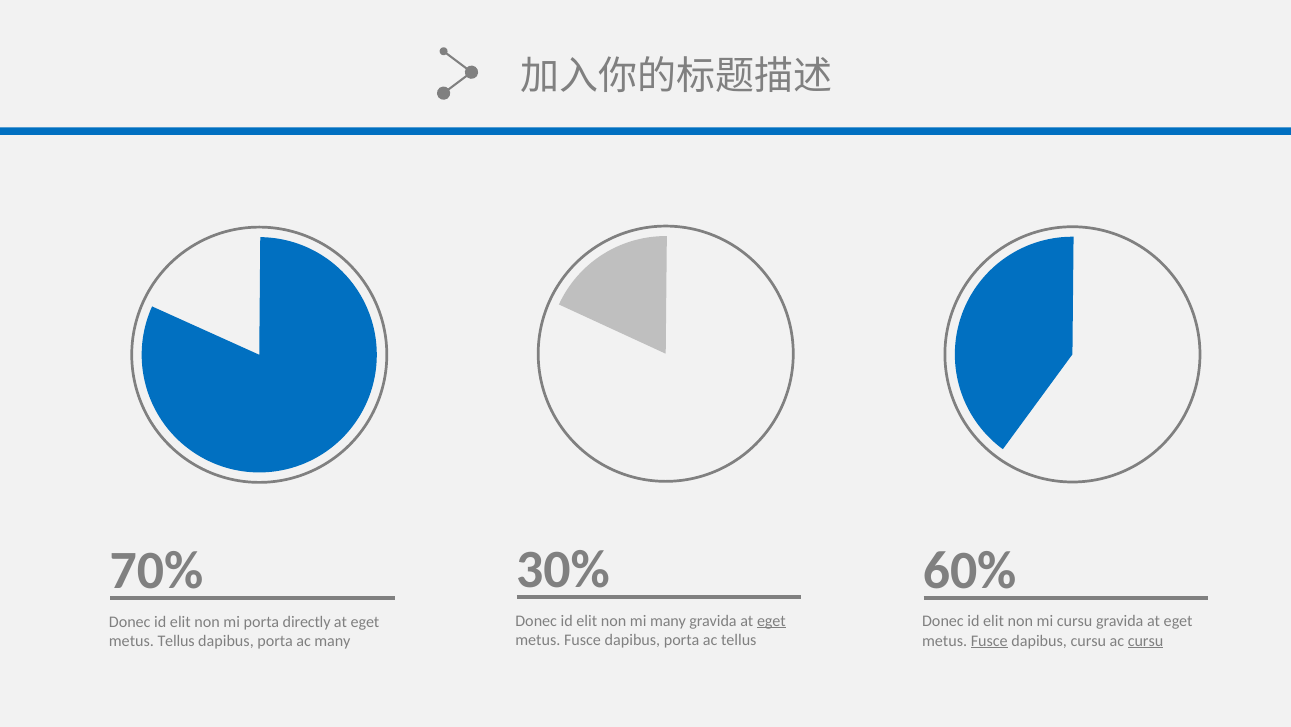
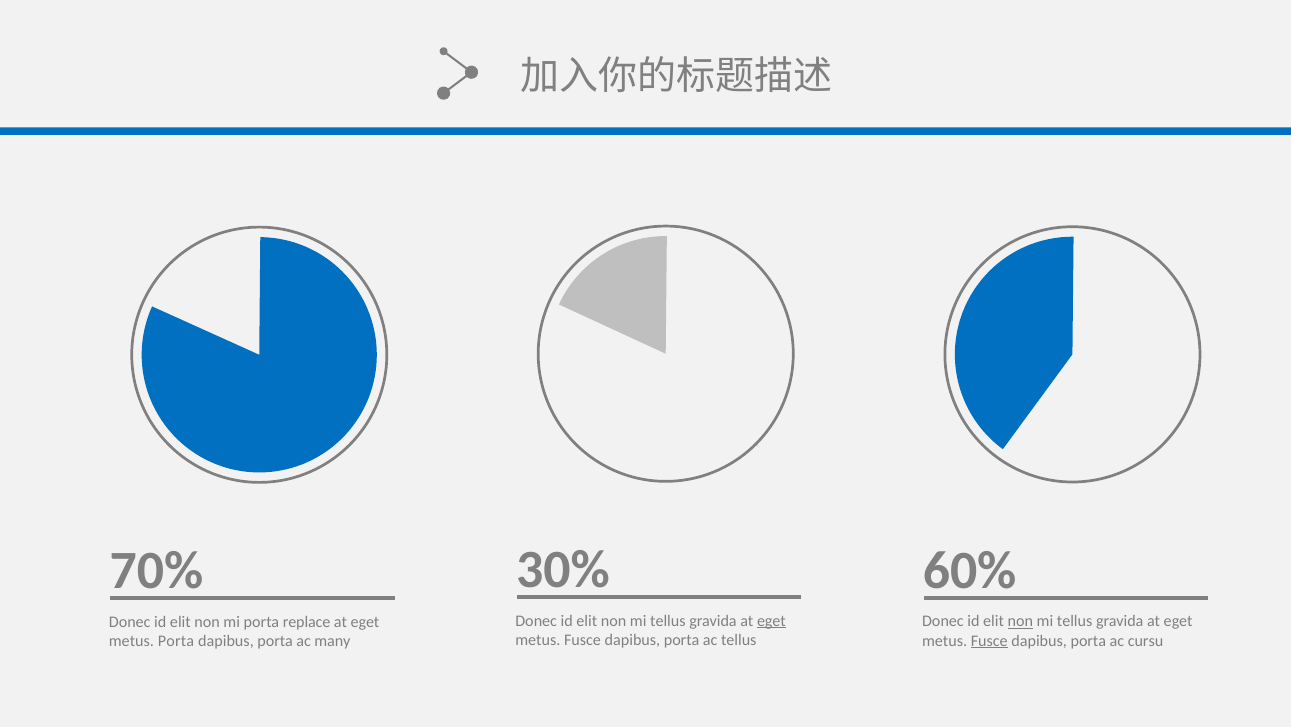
many at (668, 620): many -> tellus
non at (1020, 621) underline: none -> present
cursu at (1075, 621): cursu -> tellus
directly: directly -> replace
cursu at (1088, 640): cursu -> porta
cursu at (1146, 640) underline: present -> none
metus Tellus: Tellus -> Porta
